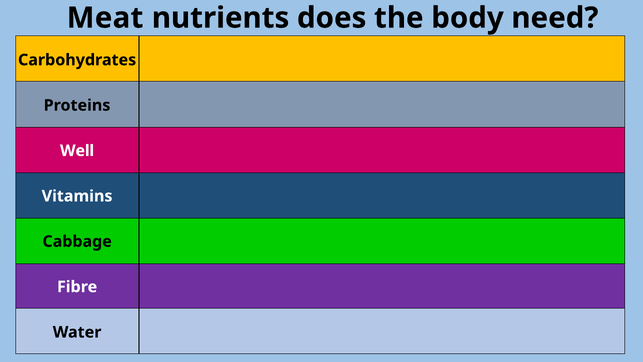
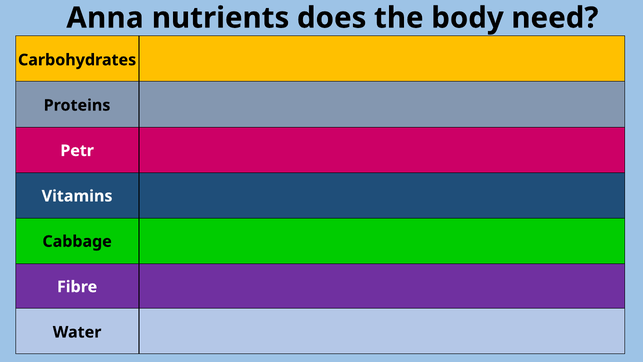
Meat: Meat -> Anna
Well: Well -> Petr
